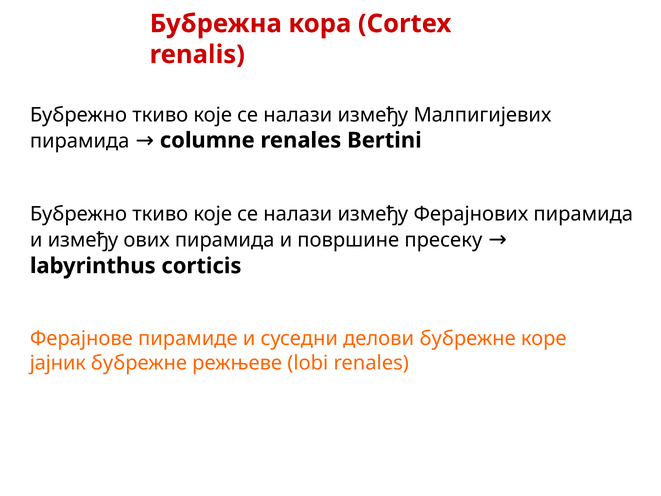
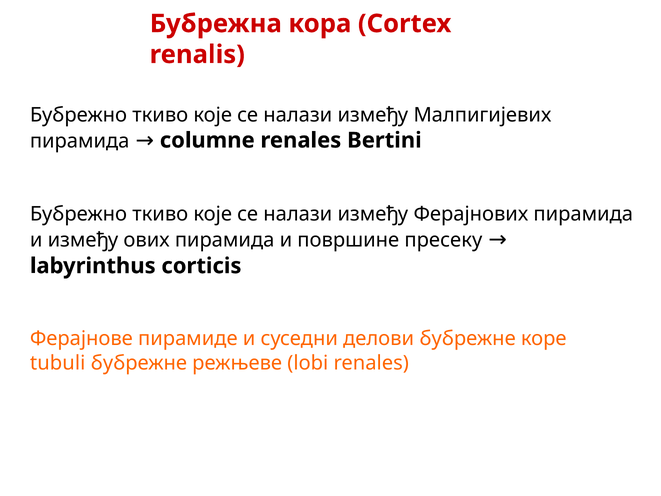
јајник: јајник -> tubuli
